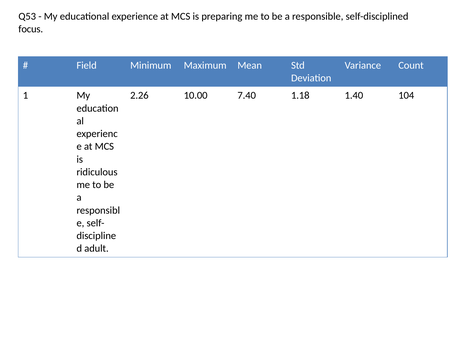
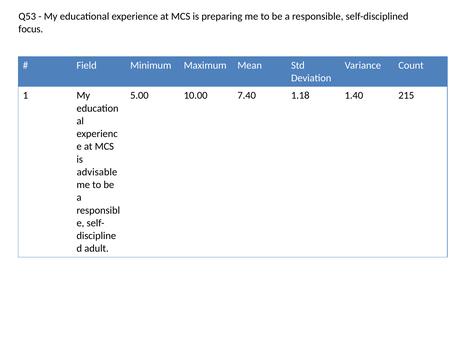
2.26: 2.26 -> 5.00
104: 104 -> 215
ridiculous: ridiculous -> advisable
